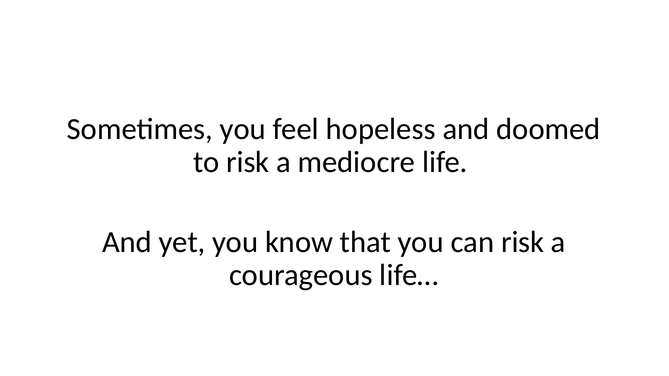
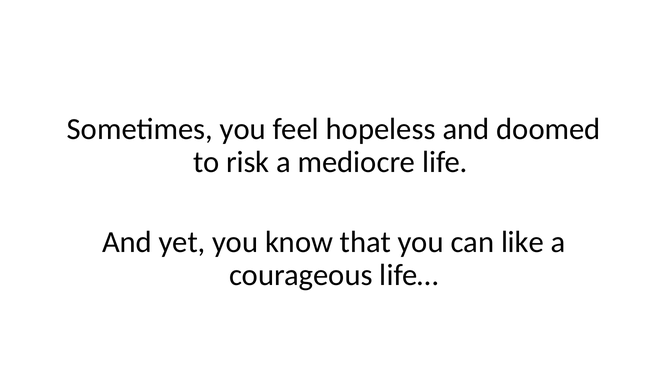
can risk: risk -> like
